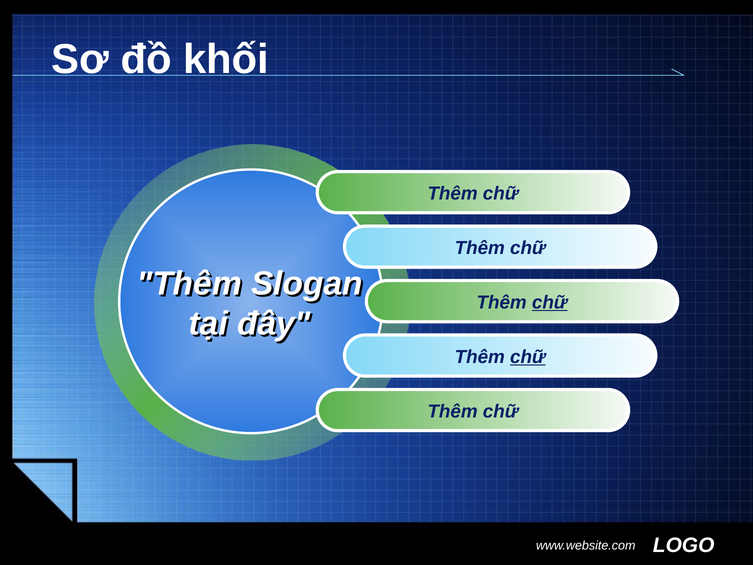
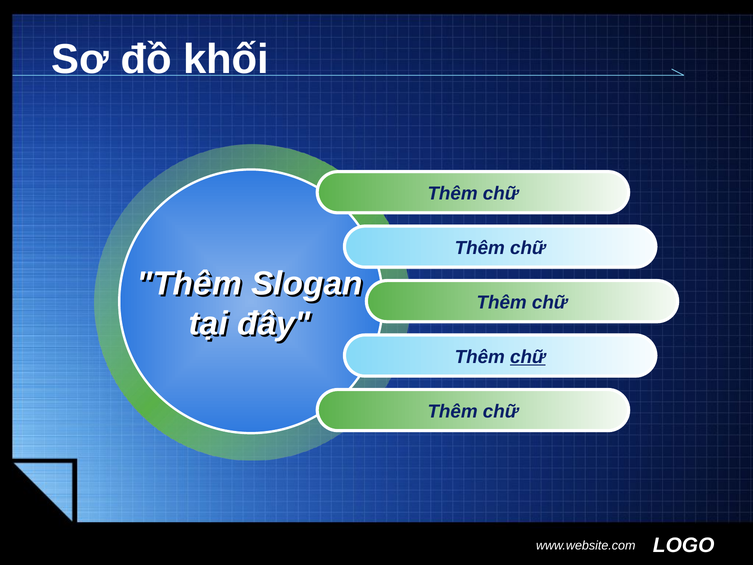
chữ at (550, 302) underline: present -> none
